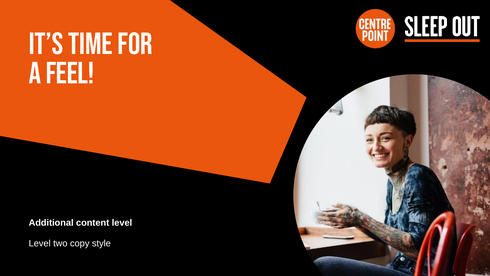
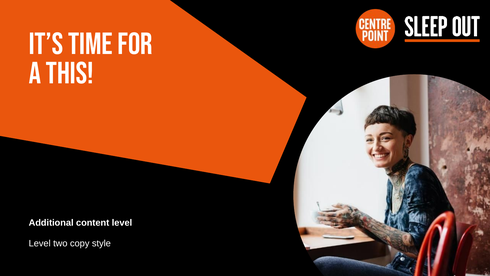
feel: feel -> this
